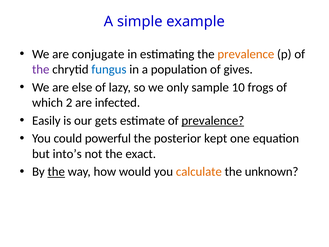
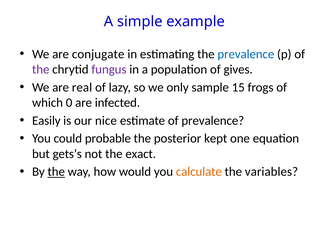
prevalence at (246, 54) colour: orange -> blue
fungus colour: blue -> purple
else: else -> real
10: 10 -> 15
2: 2 -> 0
gets: gets -> nice
prevalence at (213, 120) underline: present -> none
powerful: powerful -> probable
into’s: into’s -> gets’s
unknown: unknown -> variables
